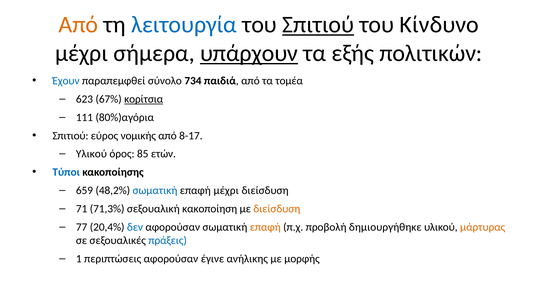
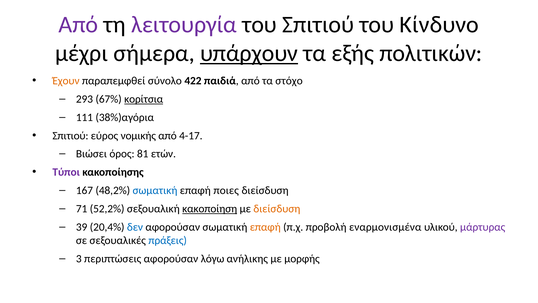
Από at (78, 25) colour: orange -> purple
λειτουργία colour: blue -> purple
Σπιτιού at (318, 25) underline: present -> none
Έχουν colour: blue -> orange
734: 734 -> 422
τομέα: τομέα -> στόχο
623: 623 -> 293
80%)αγόρια: 80%)αγόρια -> 38%)αγόρια
8-17: 8-17 -> 4-17
Υλικού at (91, 154): Υλικού -> Βιώσει
85: 85 -> 81
Τύποι colour: blue -> purple
659: 659 -> 167
επαφή μέχρι: μέχρι -> ποιες
71,3%: 71,3% -> 52,2%
κακοποίηση underline: none -> present
77: 77 -> 39
δημιουργήθηκε: δημιουργήθηκε -> εναρμονισμένα
μάρτυρας colour: orange -> purple
1: 1 -> 3
έγινε: έγινε -> λόγω
